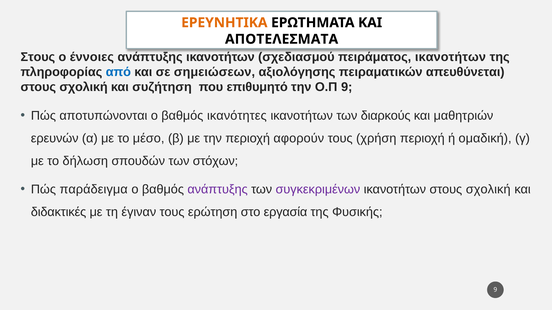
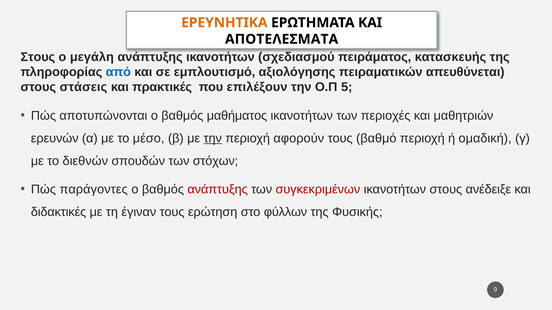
έννοιες: έννοιες -> μεγάλη
ικανοτήτων at (450, 57): ικανοτήτων -> κατασκευής
σημειώσεων: σημειώσεων -> εμπλουτισμό
σχολική at (84, 87): σχολική -> στάσεις
συζήτηση: συζήτηση -> πρακτικές
επιθυμητό: επιθυμητό -> επιλέξουν
Ο.Π 9: 9 -> 5
ικανότητες: ικανότητες -> μαθήματος
διαρκούς: διαρκούς -> περιοχές
την at (213, 139) underline: none -> present
χρήση: χρήση -> βαθμό
δήλωση: δήλωση -> διεθνών
παράδειγμα: παράδειγμα -> παράγοντες
ανάπτυξης at (218, 190) colour: purple -> red
συγκεκριμένων colour: purple -> red
ικανοτήτων στους σχολική: σχολική -> ανέδειξε
εργασία: εργασία -> φύλλων
